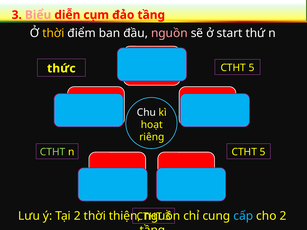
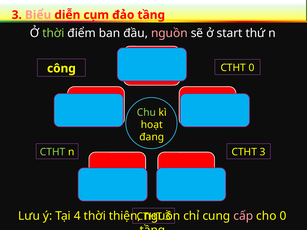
thời at (53, 33) colour: yellow -> light green
5 at (252, 68): 5 -> 0
thức: thức -> công
Chu colour: white -> light green
riêng: riêng -> đang
5 at (263, 152): 5 -> 3
Tại 2: 2 -> 4
cấp colour: light blue -> pink
cho 2: 2 -> 0
